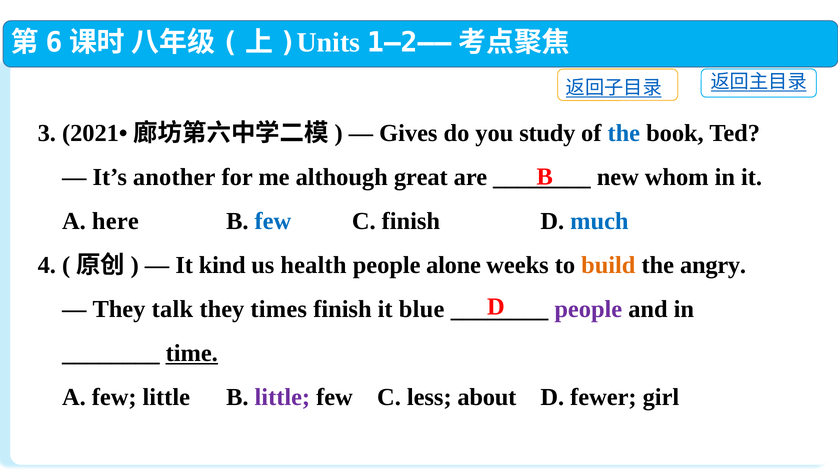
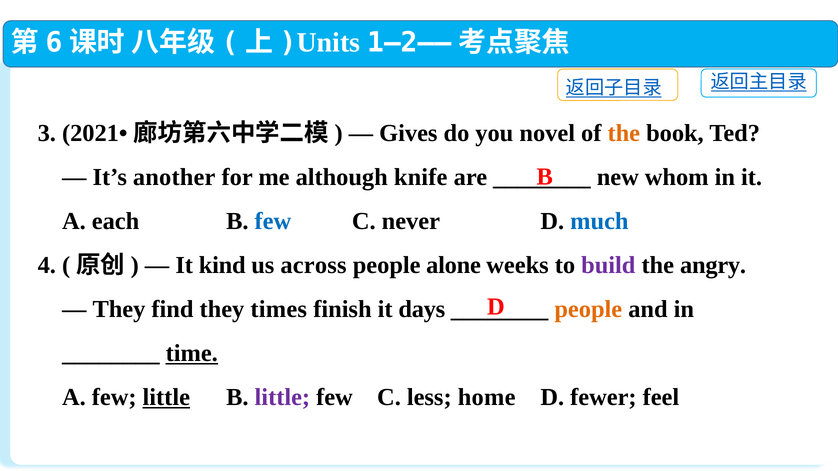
study: study -> novel
the at (624, 133) colour: blue -> orange
great: great -> knife
here: here -> each
C finish: finish -> never
health: health -> across
build colour: orange -> purple
talk: talk -> find
blue: blue -> days
people at (588, 309) colour: purple -> orange
little at (166, 397) underline: none -> present
about: about -> home
girl: girl -> feel
